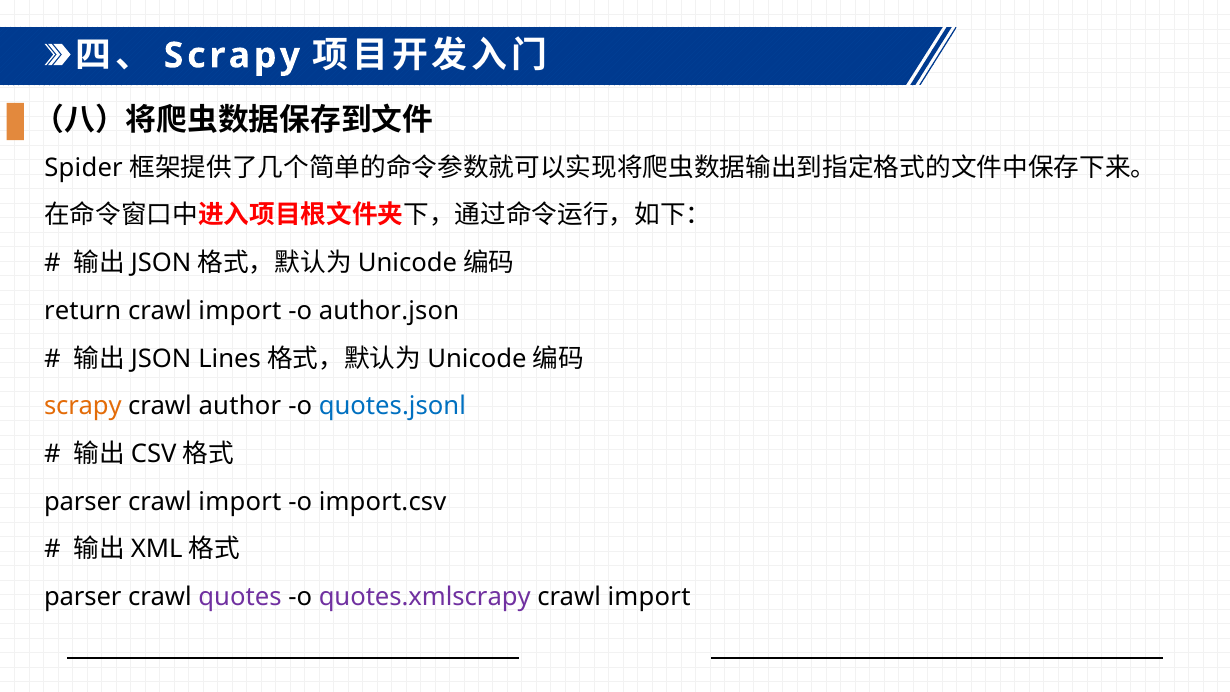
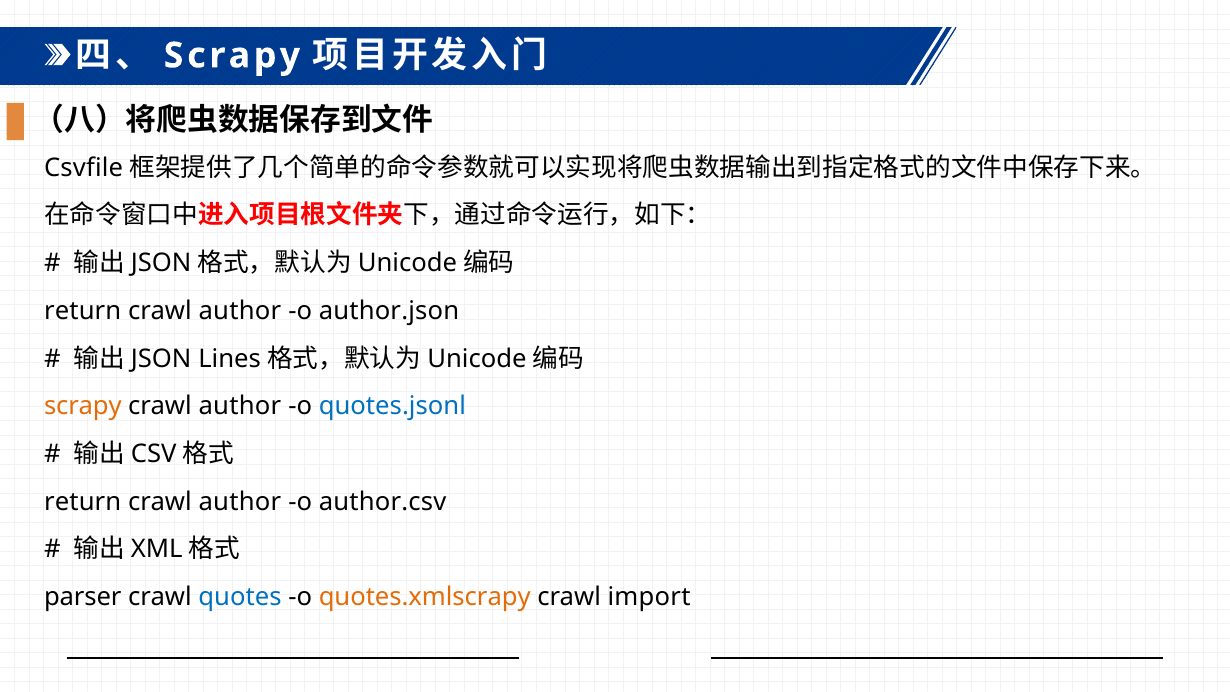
Spider: Spider -> Csvfile
import at (240, 311): import -> author
parser at (83, 502): parser -> return
import at (240, 502): import -> author
import.csv: import.csv -> author.csv
quotes colour: purple -> blue
quotes.xmlscrapy colour: purple -> orange
